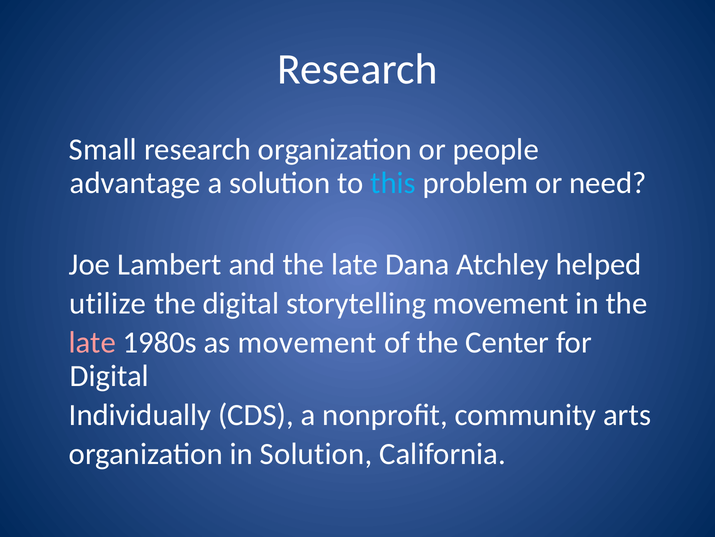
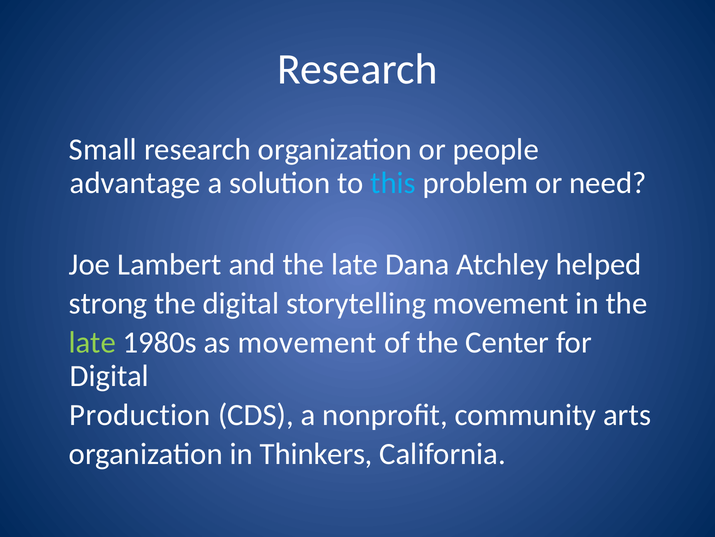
utilize: utilize -> strong
late at (92, 342) colour: pink -> light green
Individually: Individually -> Production
in Solution: Solution -> Thinkers
